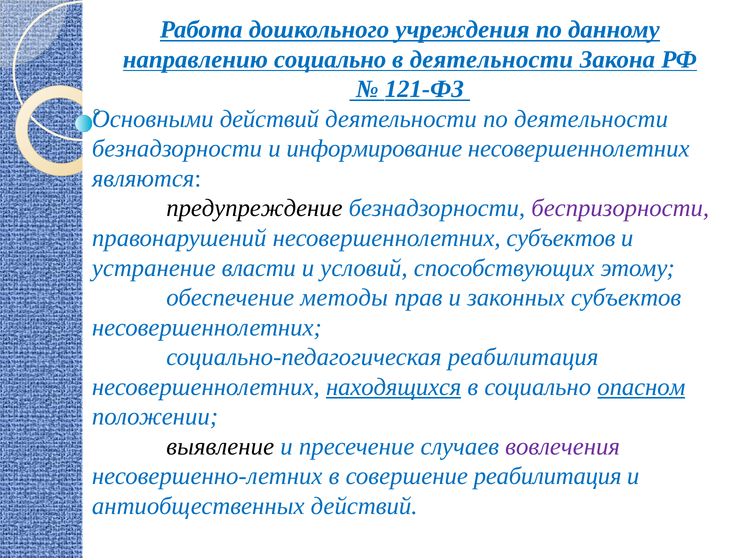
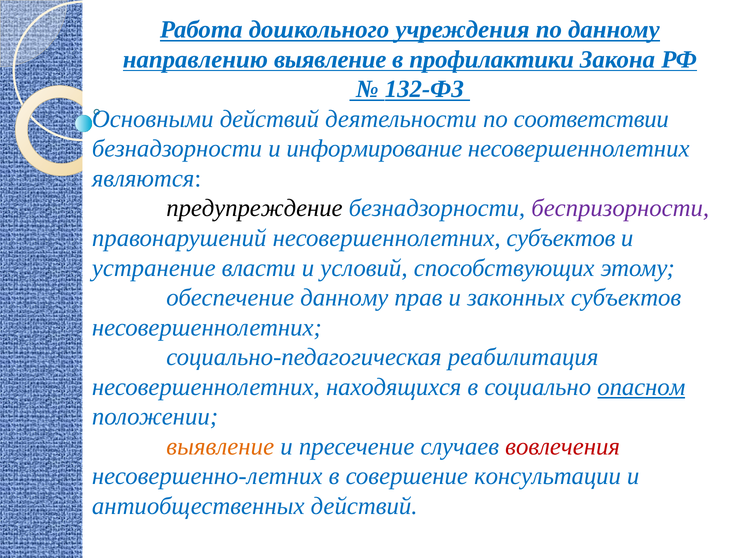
направлению социально: социально -> выявление
в деятельности: деятельности -> профилактики
121-ФЗ: 121-ФЗ -> 132-ФЗ
по деятельности: деятельности -> соответствии
обеспечение методы: методы -> данному
находящихся underline: present -> none
выявление at (220, 446) colour: black -> orange
вовлечения colour: purple -> red
совершение реабилитация: реабилитация -> консультации
